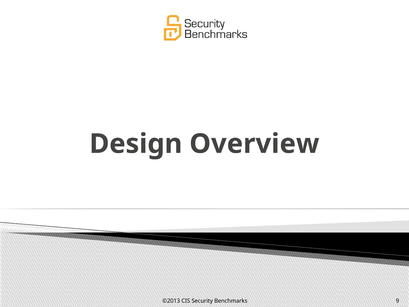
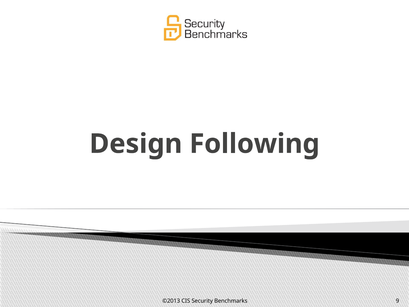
Overview: Overview -> Following
